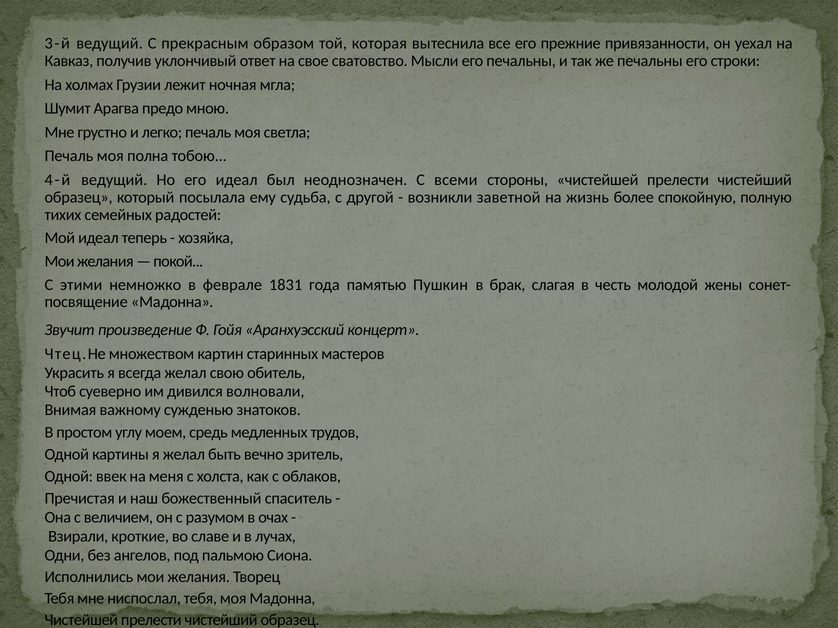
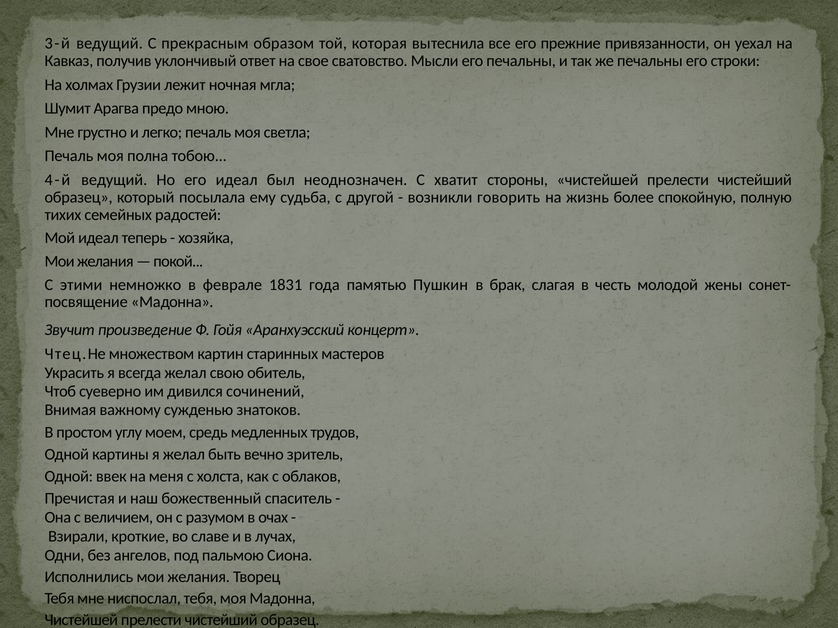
всеми: всеми -> хватит
заветной: заветной -> говорить
волновали: волновали -> сочинений
